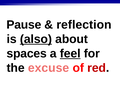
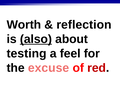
Pause: Pause -> Worth
spaces: spaces -> testing
feel underline: present -> none
